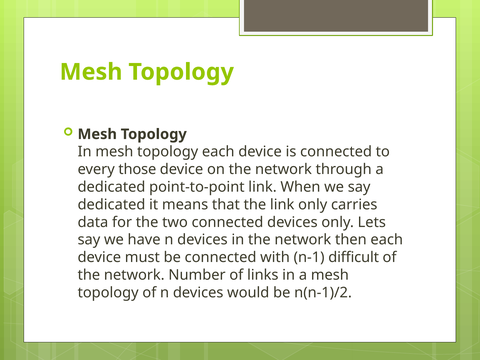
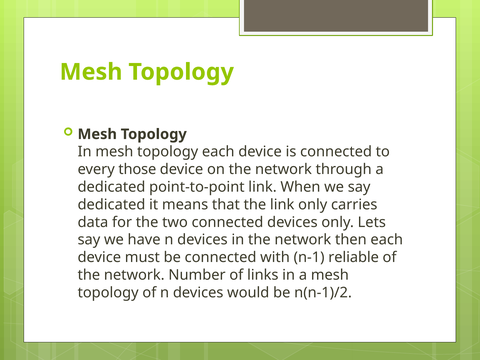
difficult: difficult -> reliable
